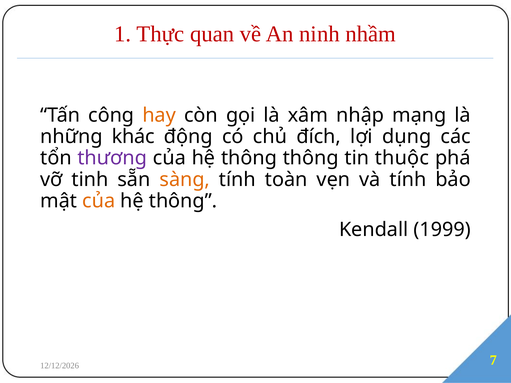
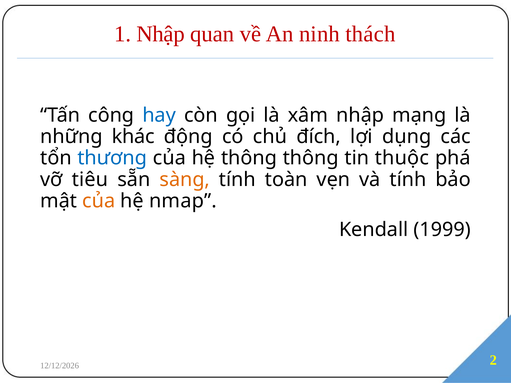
1 Thực: Thực -> Nhập
nhầm: nhầm -> thách
hay colour: orange -> blue
thương colour: purple -> blue
tinh: tinh -> tiêu
thông at (183, 201): thông -> nmap
7: 7 -> 2
